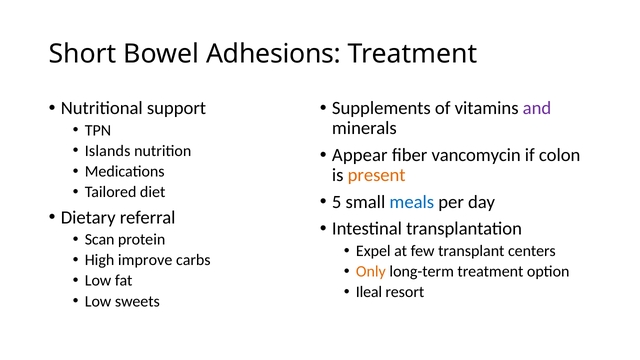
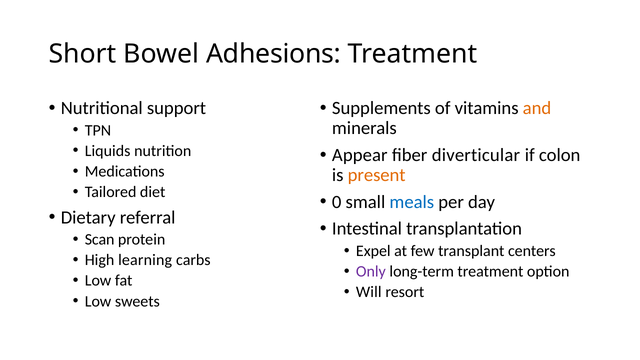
and colour: purple -> orange
Islands: Islands -> Liquids
vancomycin: vancomycin -> diverticular
5: 5 -> 0
improve: improve -> learning
Only colour: orange -> purple
Ileal: Ileal -> Will
